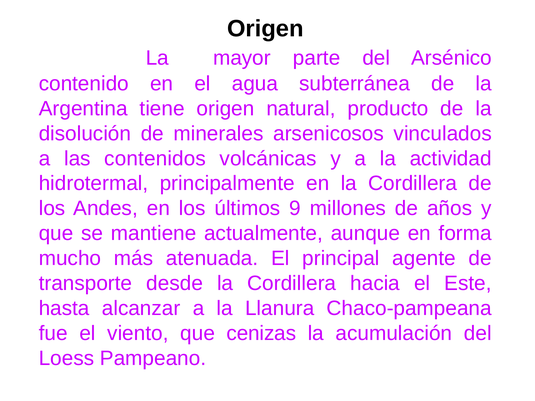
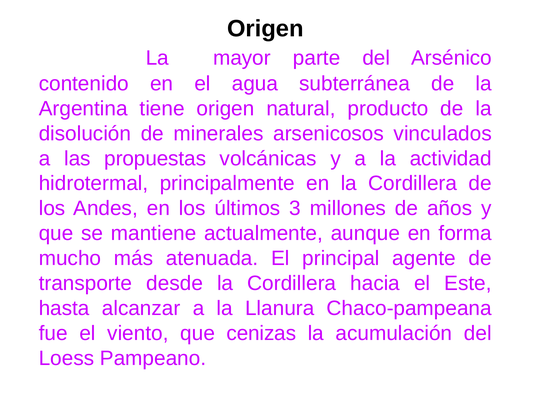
contenidos: contenidos -> propuestas
9: 9 -> 3
